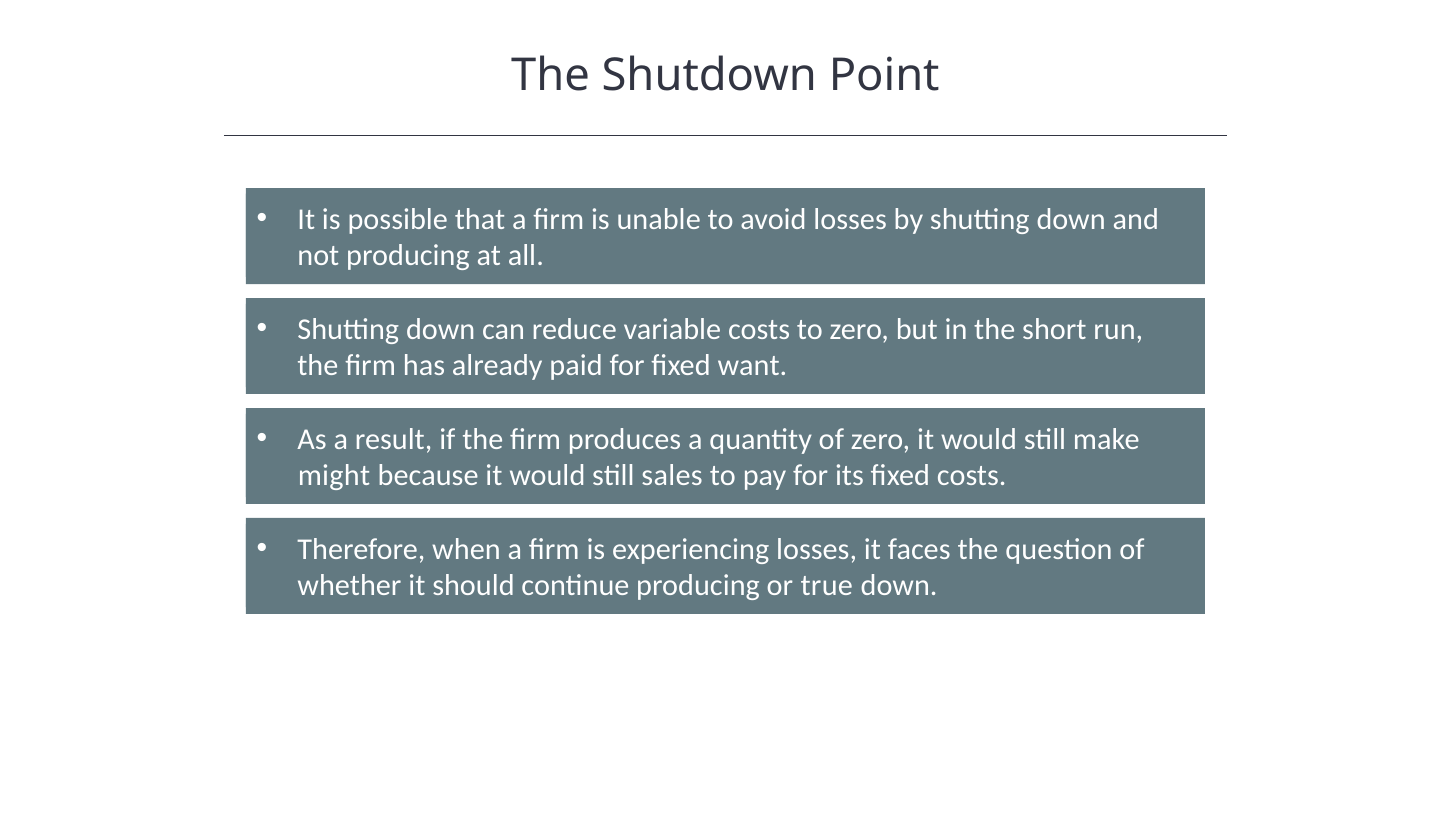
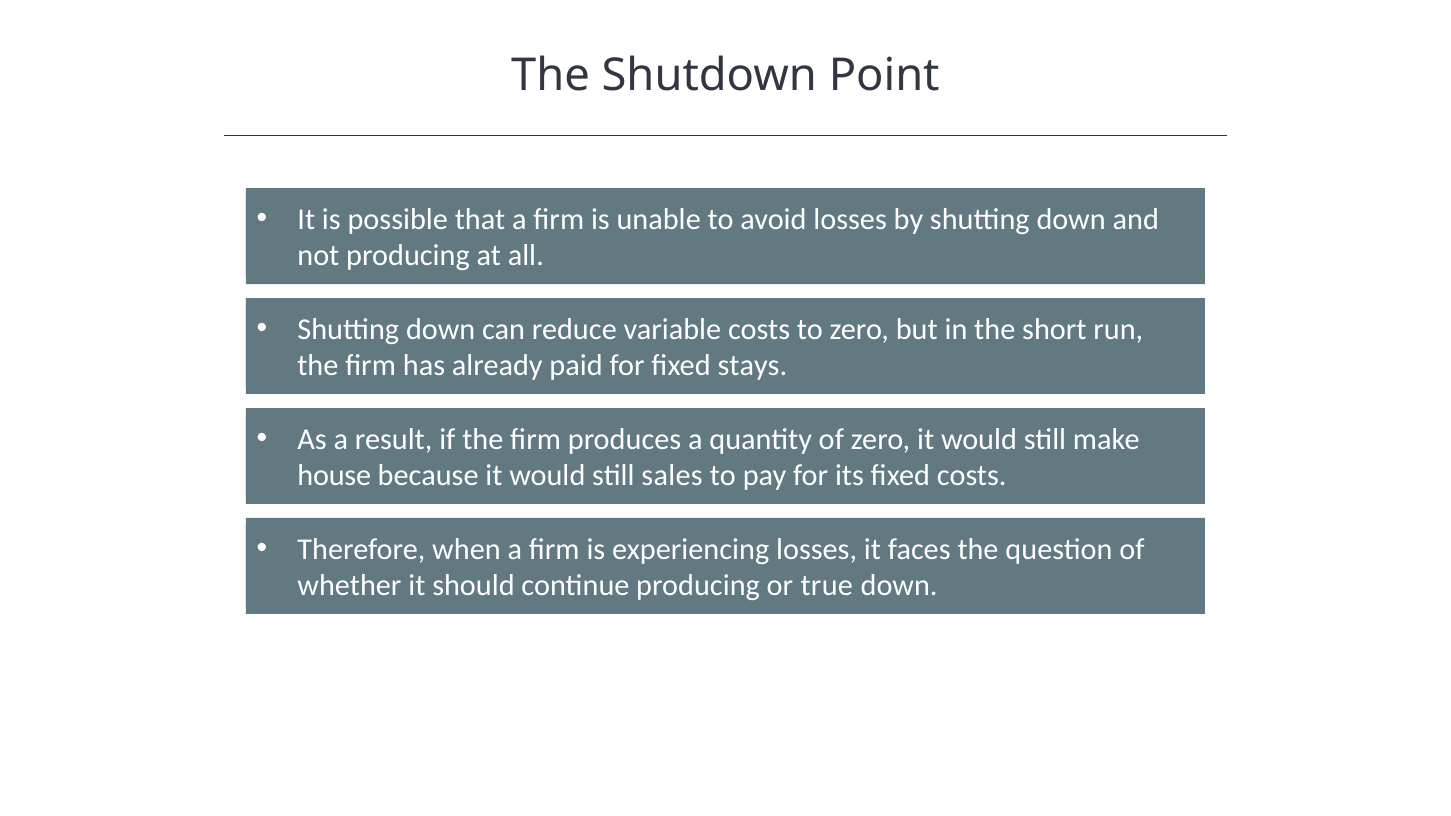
want: want -> stays
might: might -> house
